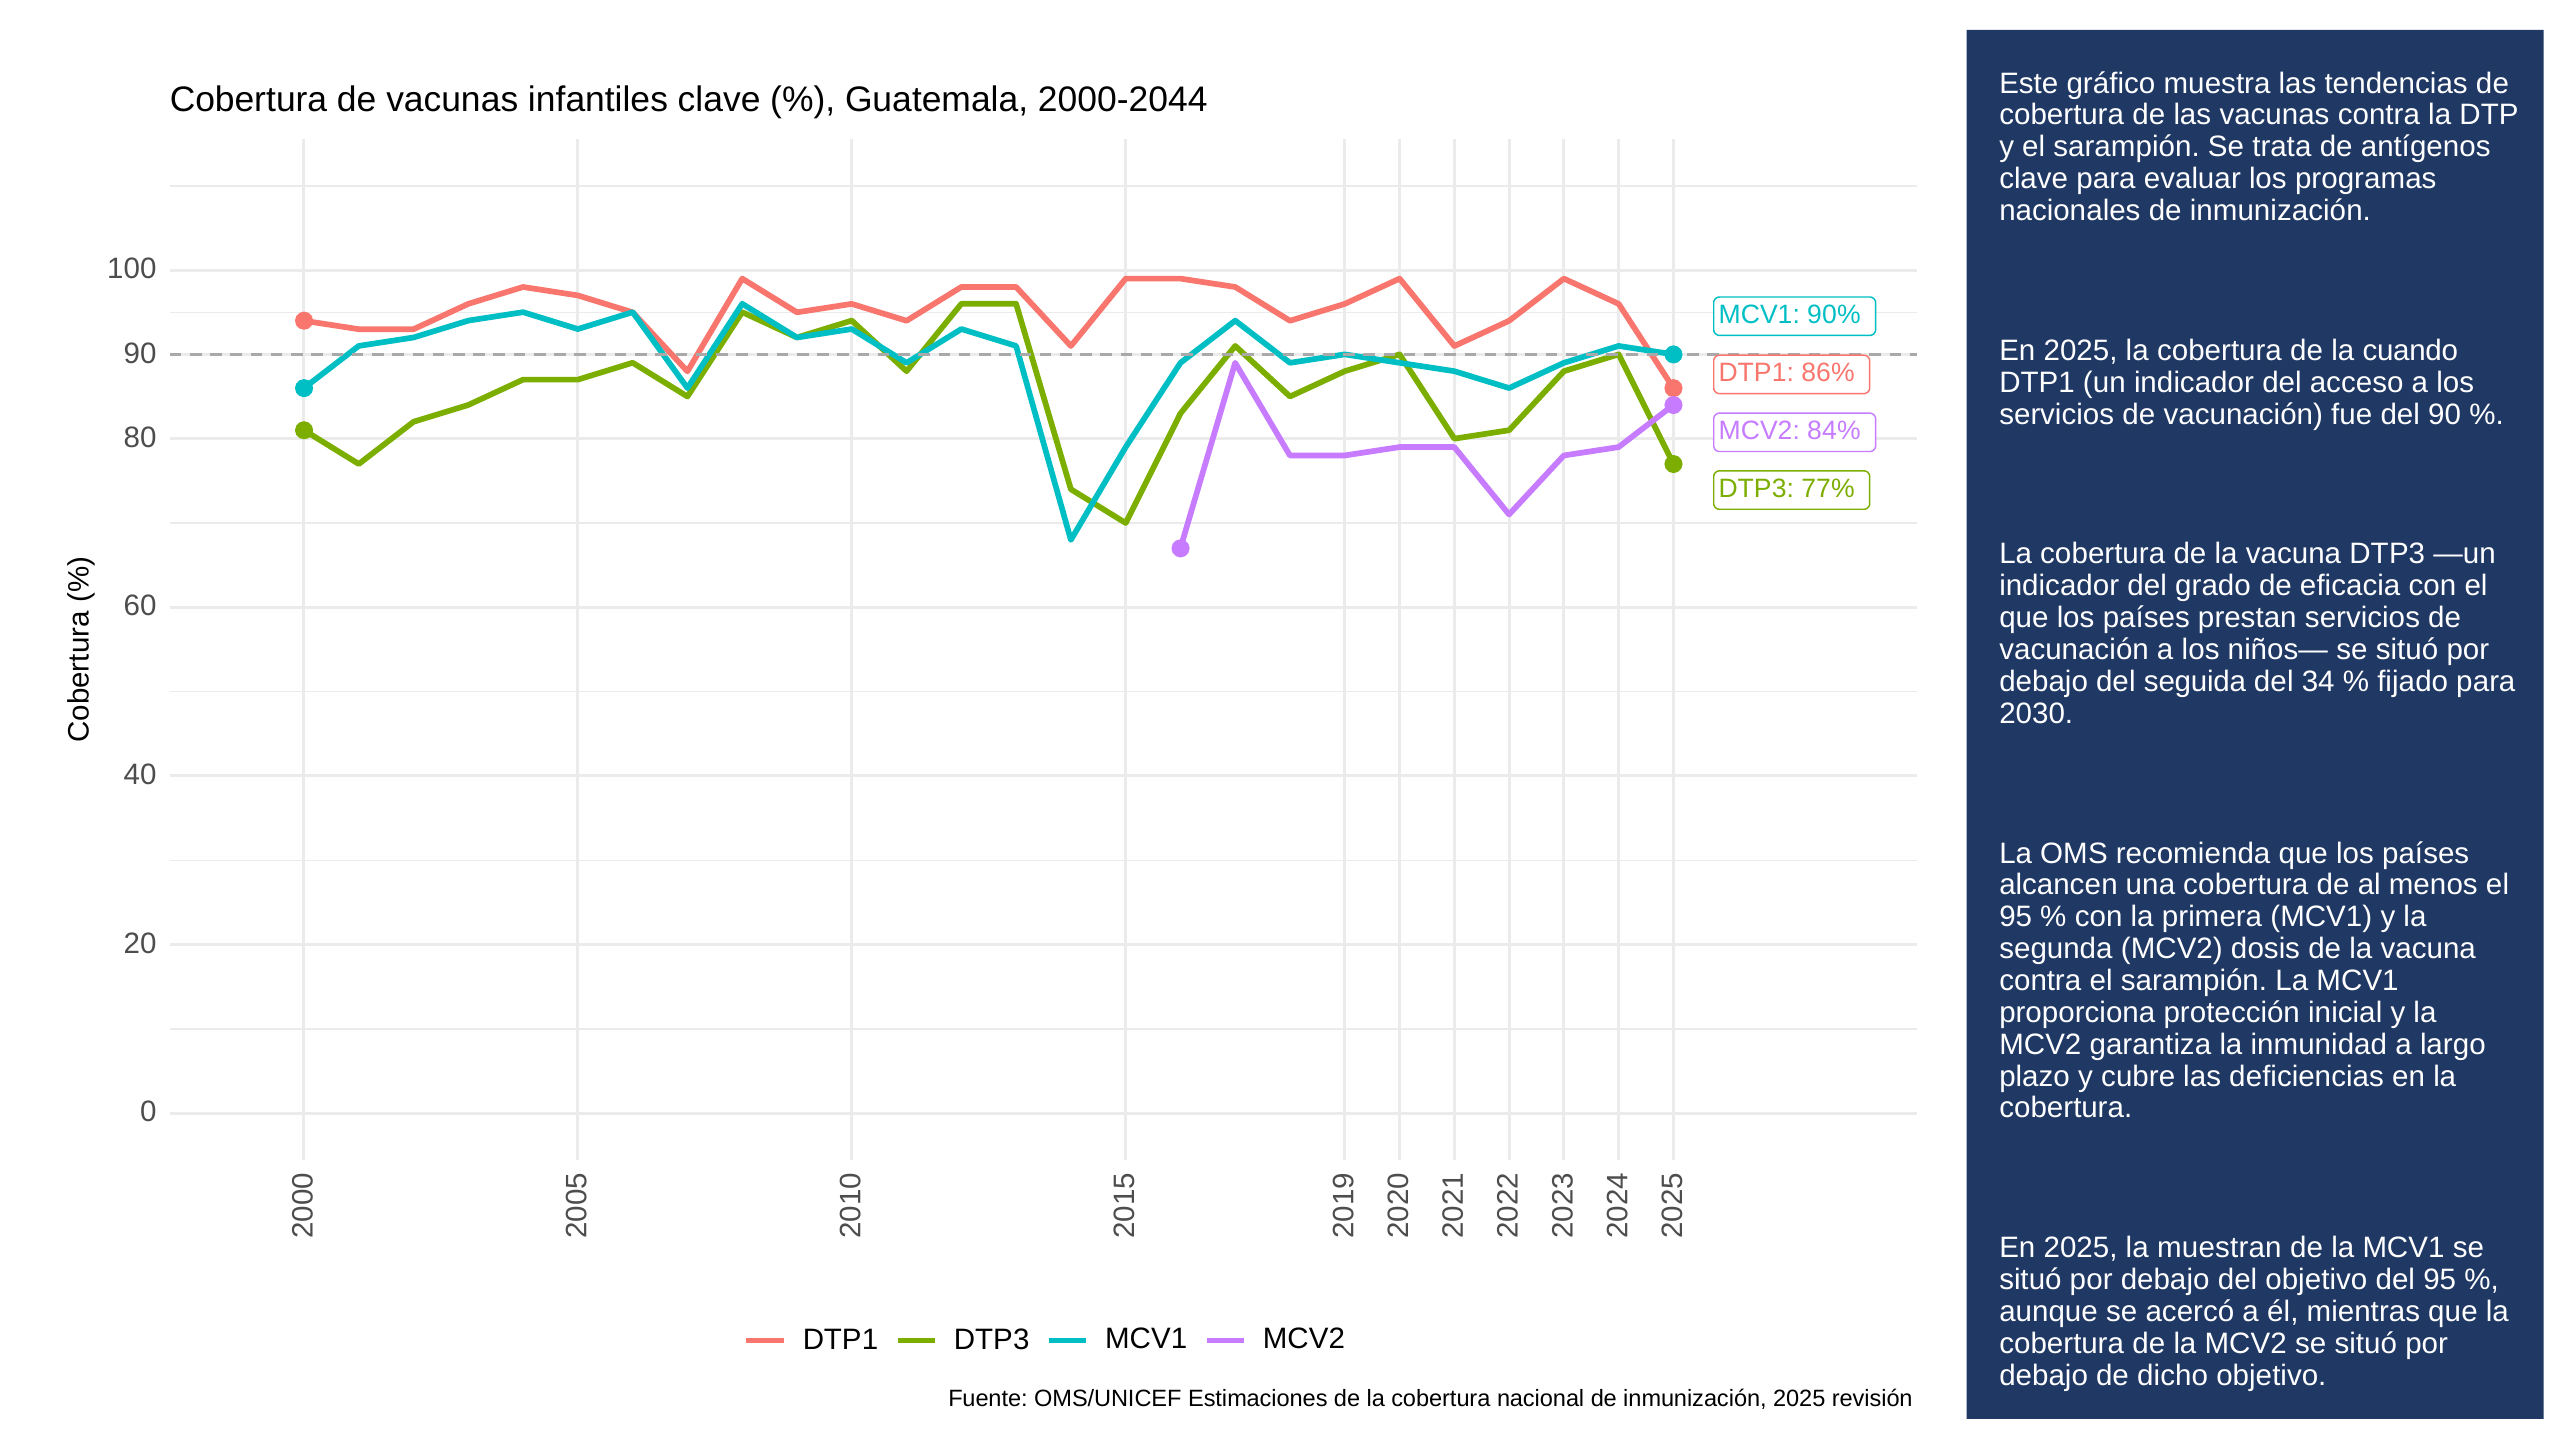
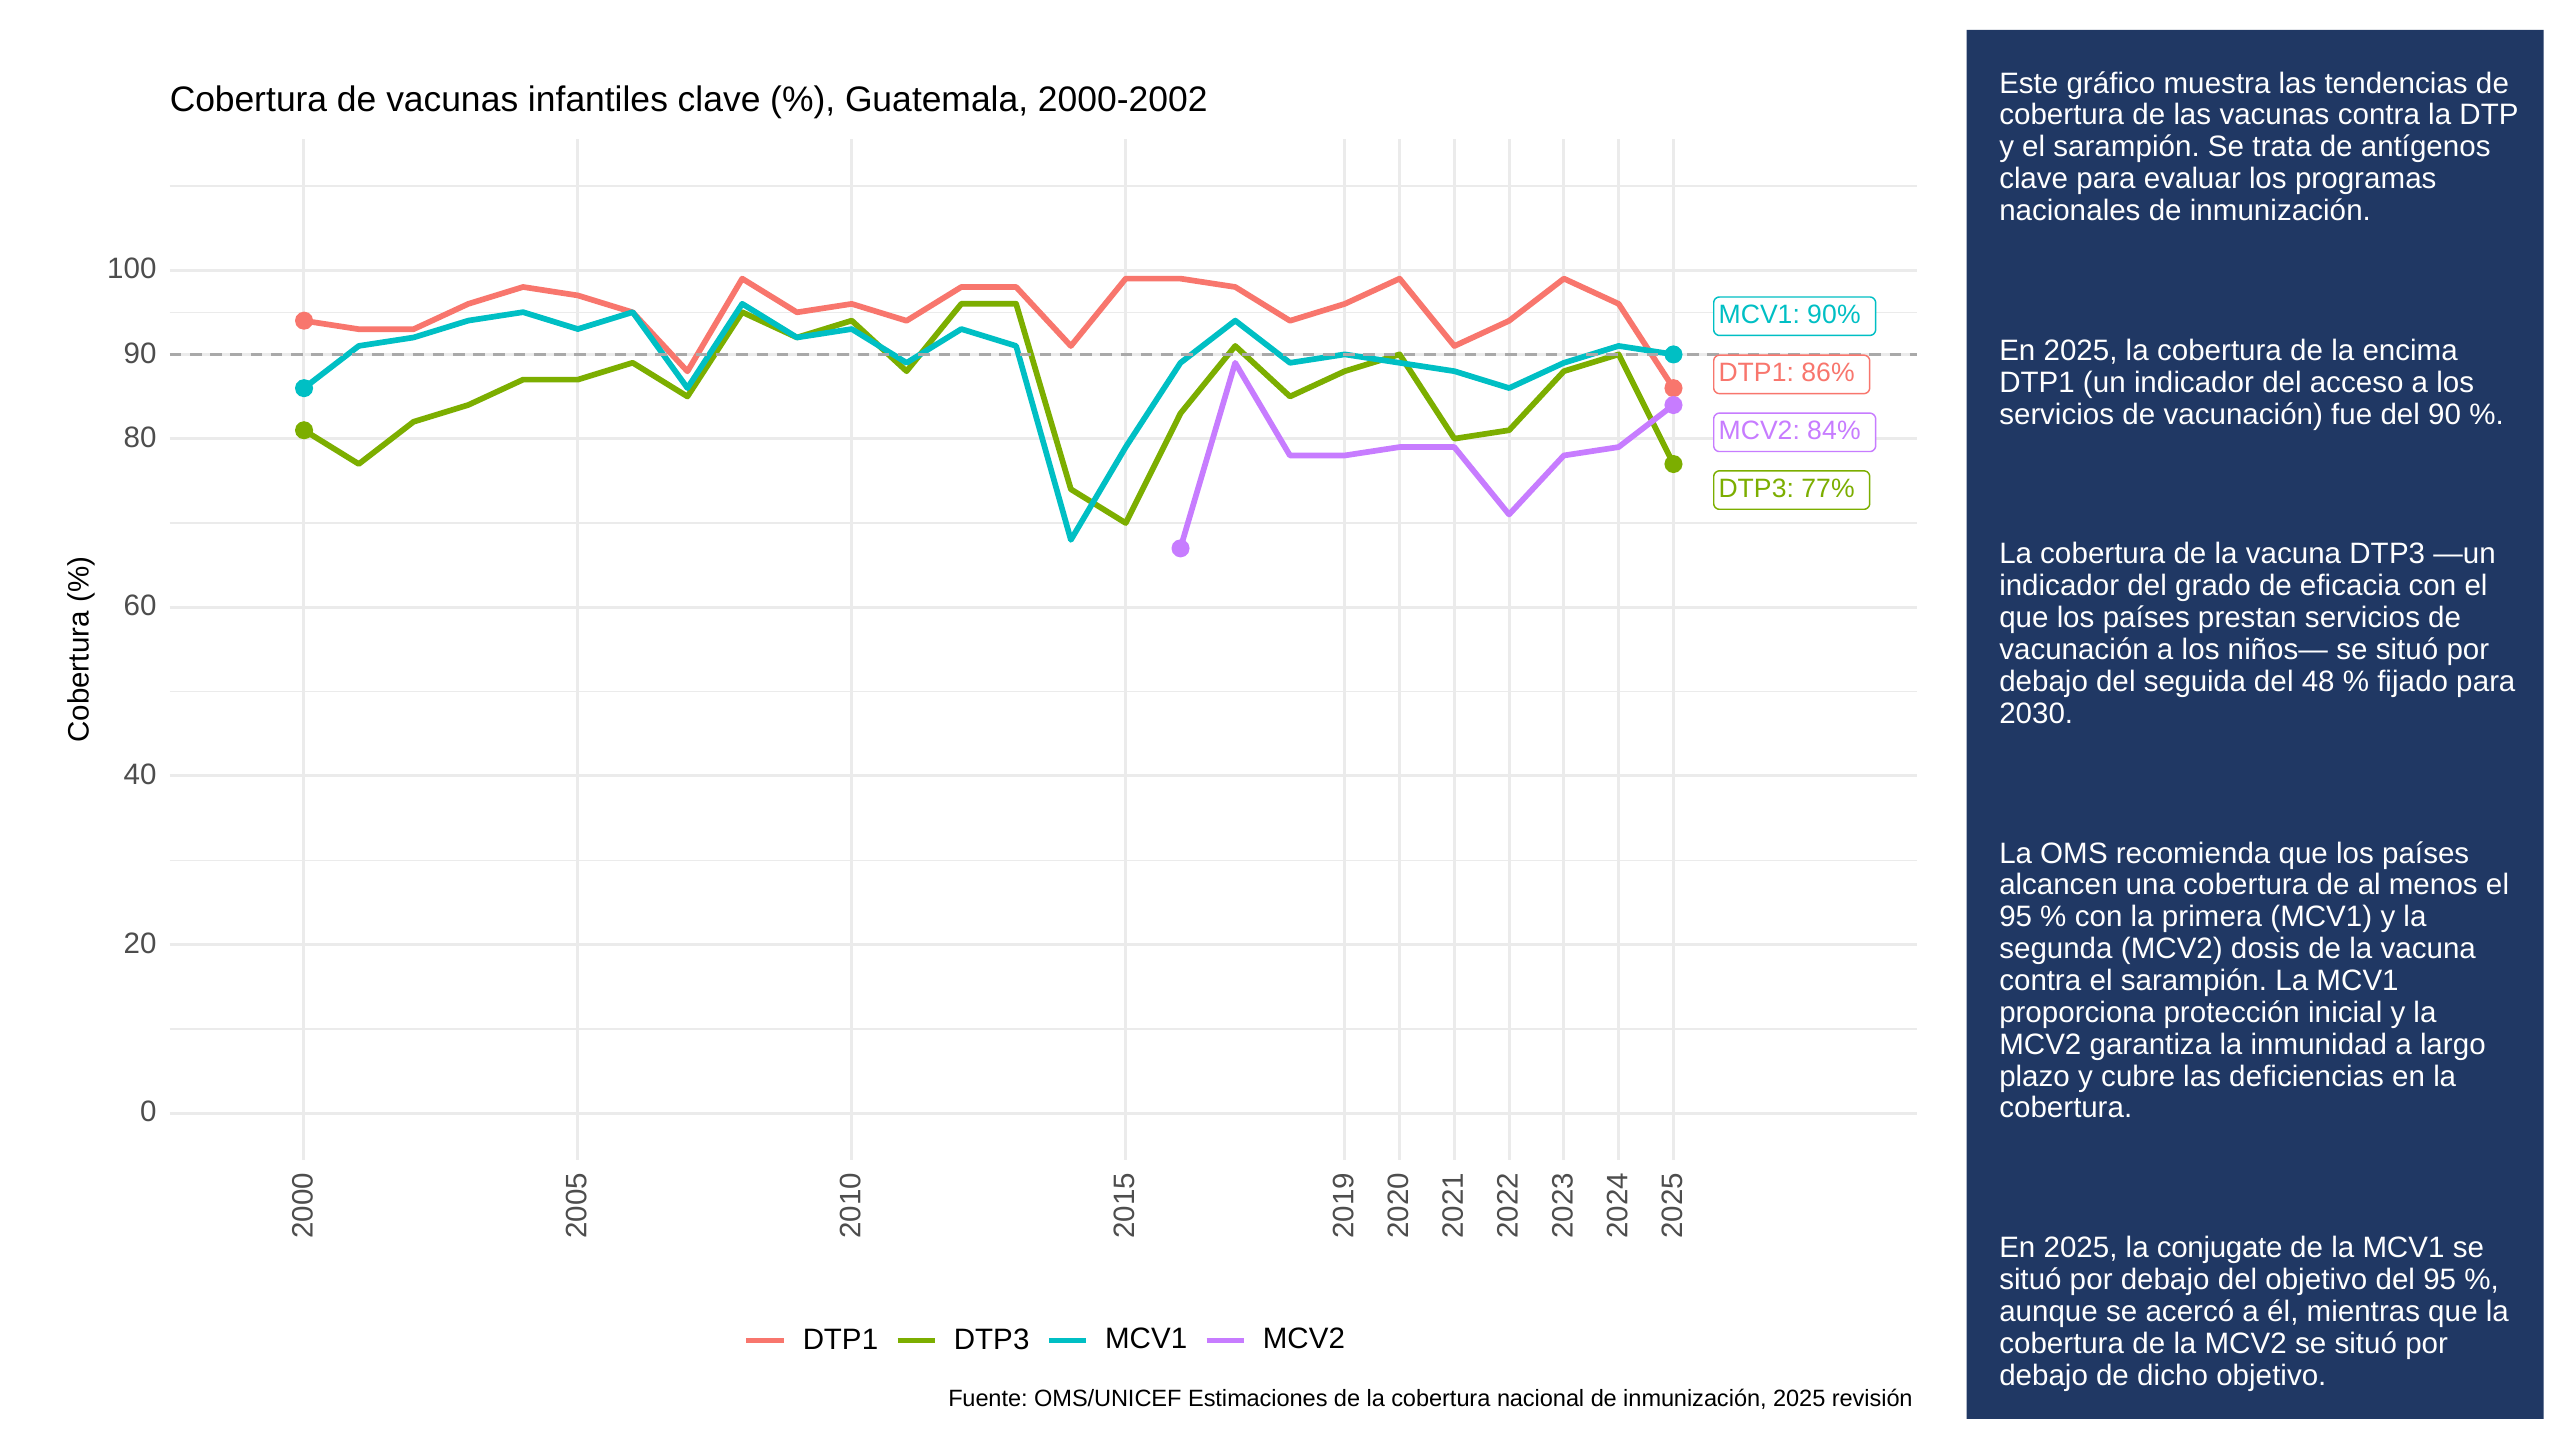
2000-2044: 2000-2044 -> 2000-2002
cuando: cuando -> encima
34: 34 -> 48
muestran: muestran -> conjugate
